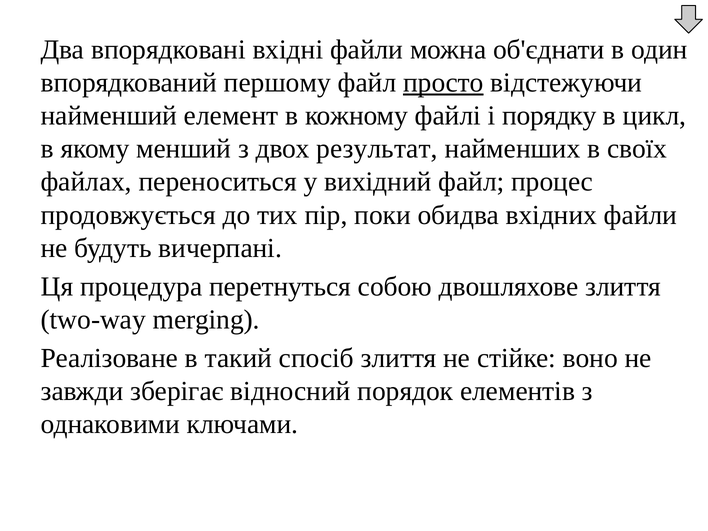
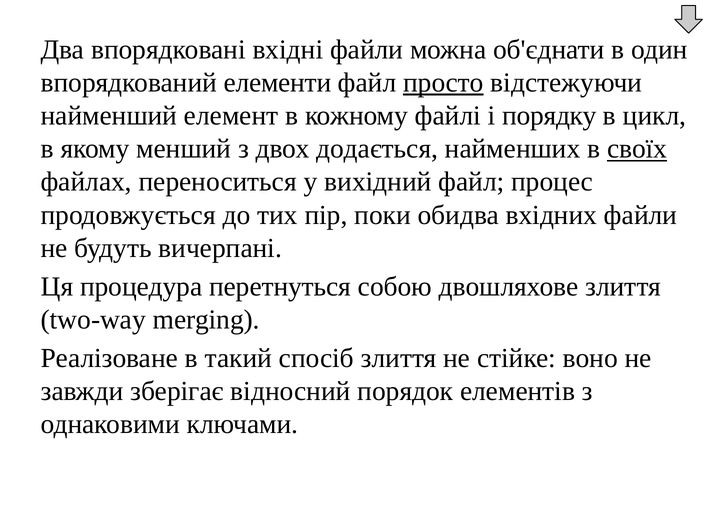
першому: першому -> елементи
результат: результат -> додається
своїх underline: none -> present
